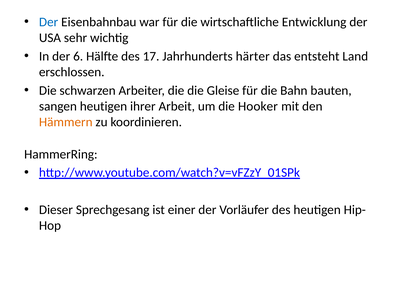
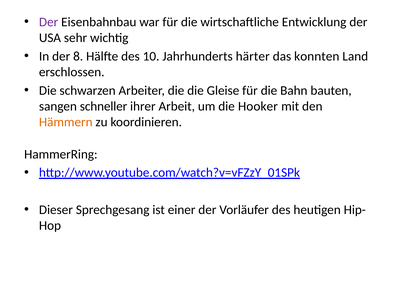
Der at (49, 22) colour: blue -> purple
6: 6 -> 8
17: 17 -> 10
entsteht: entsteht -> konnten
sangen heutigen: heutigen -> schneller
